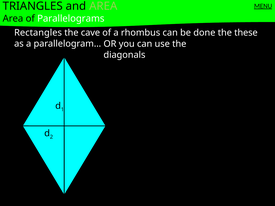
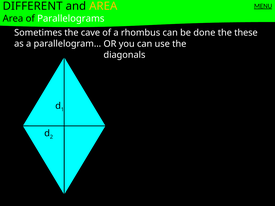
TRIANGLES: TRIANGLES -> DIFFERENT
AREA at (103, 6) colour: light green -> yellow
Rectangles: Rectangles -> Sometimes
